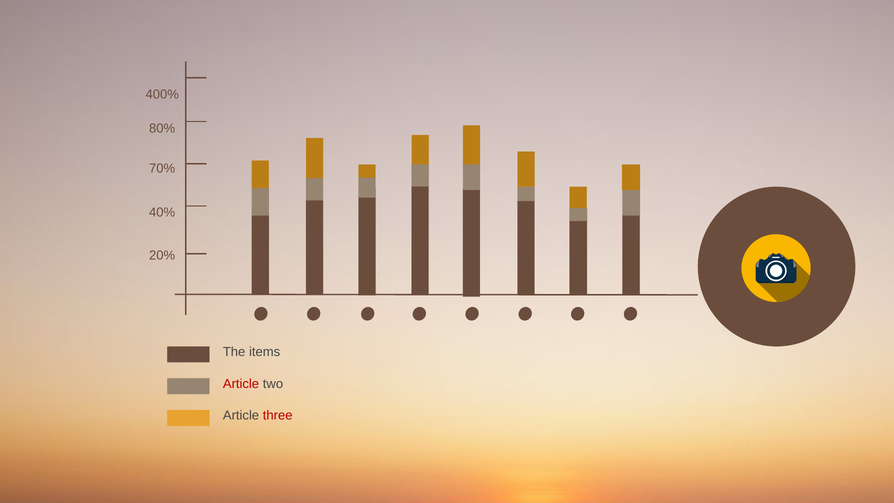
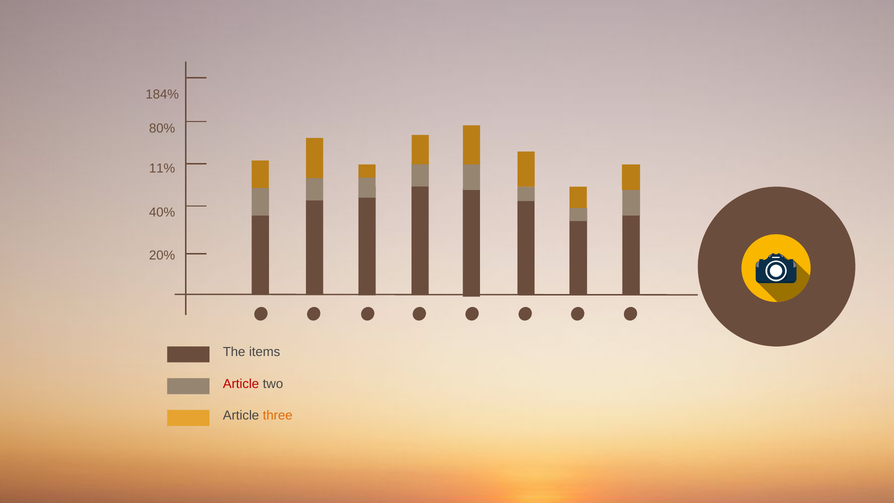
400%: 400% -> 184%
70%: 70% -> 11%
three colour: red -> orange
